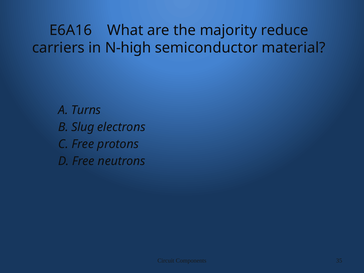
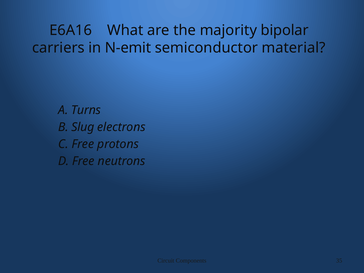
reduce: reduce -> bipolar
N-high: N-high -> N-emit
